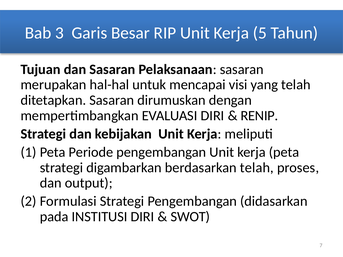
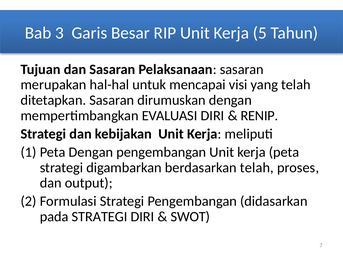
Periode at (91, 152): Periode -> Dengan
pada INSTITUSI: INSTITUSI -> STRATEGI
